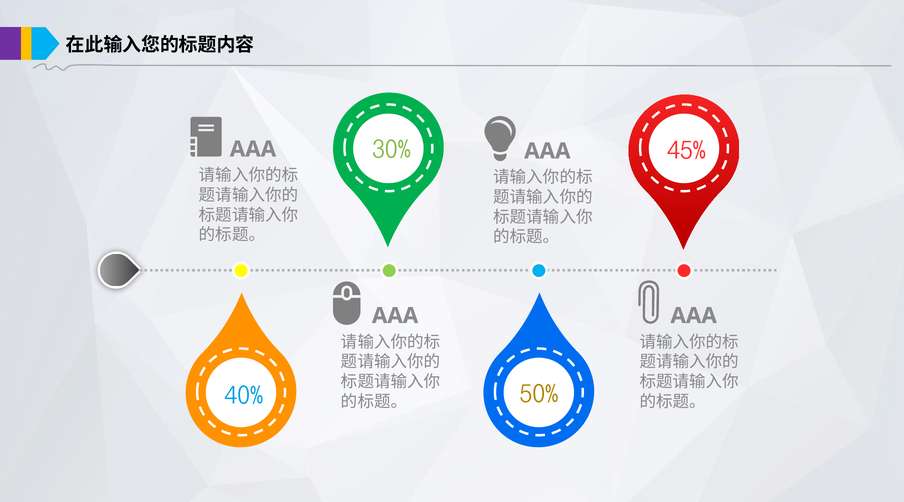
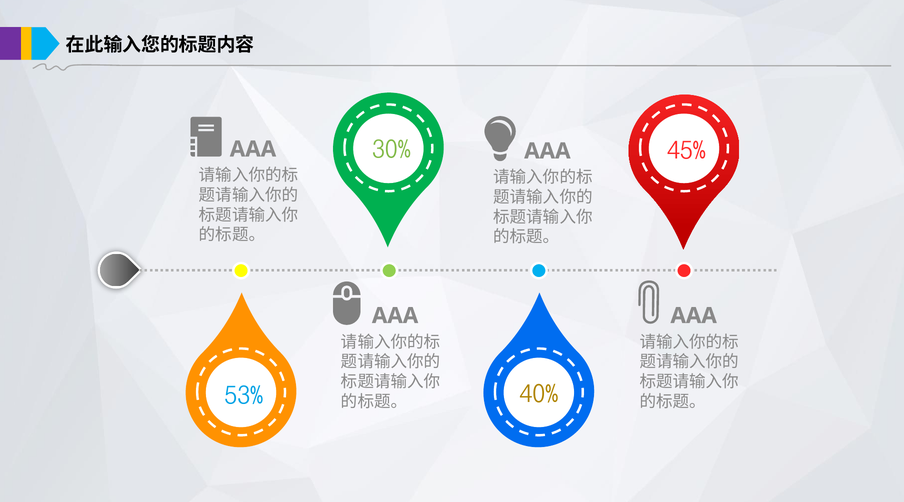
50%: 50% -> 40%
40%: 40% -> 53%
